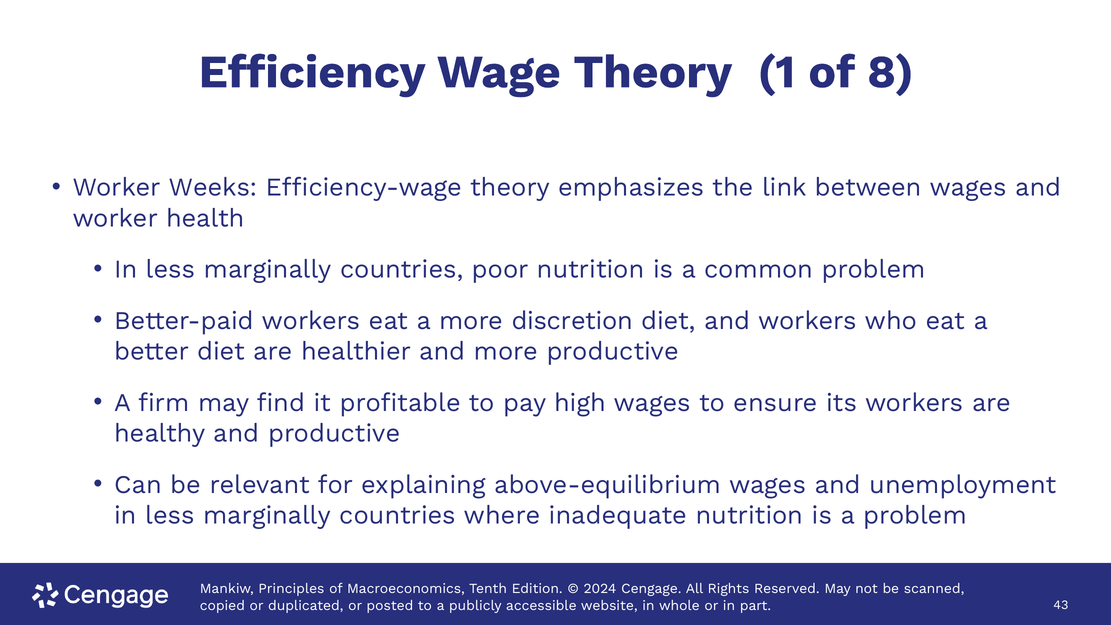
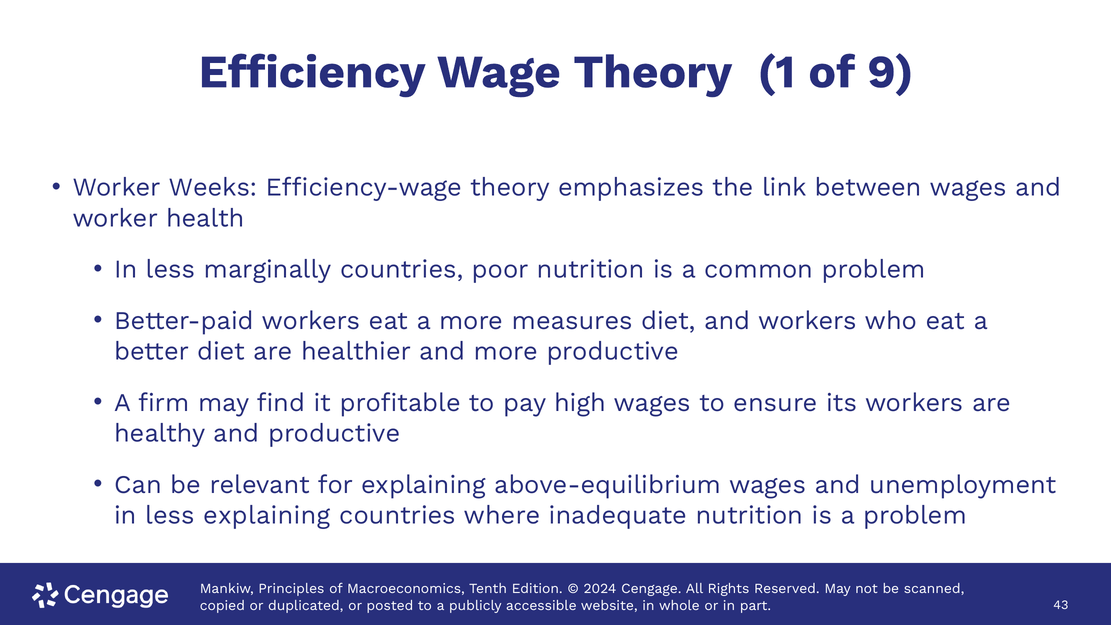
8: 8 -> 9
discretion: discretion -> measures
marginally at (267, 515): marginally -> explaining
